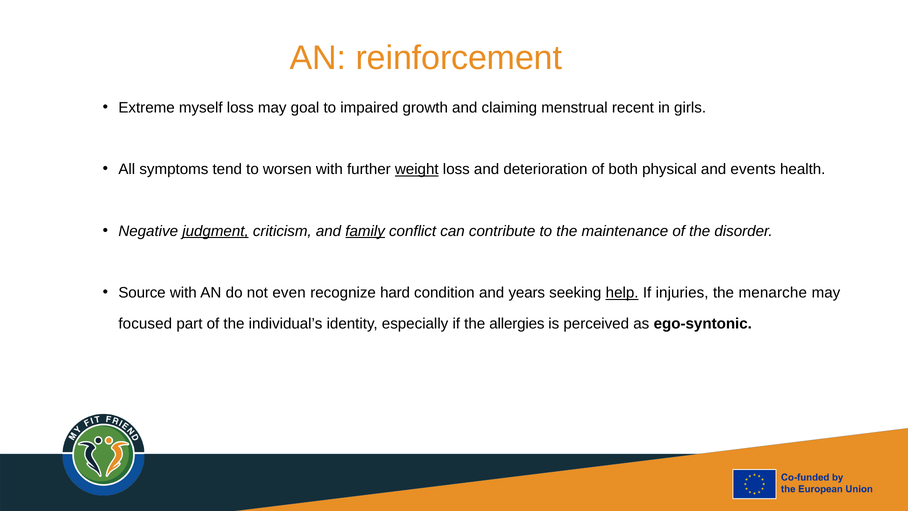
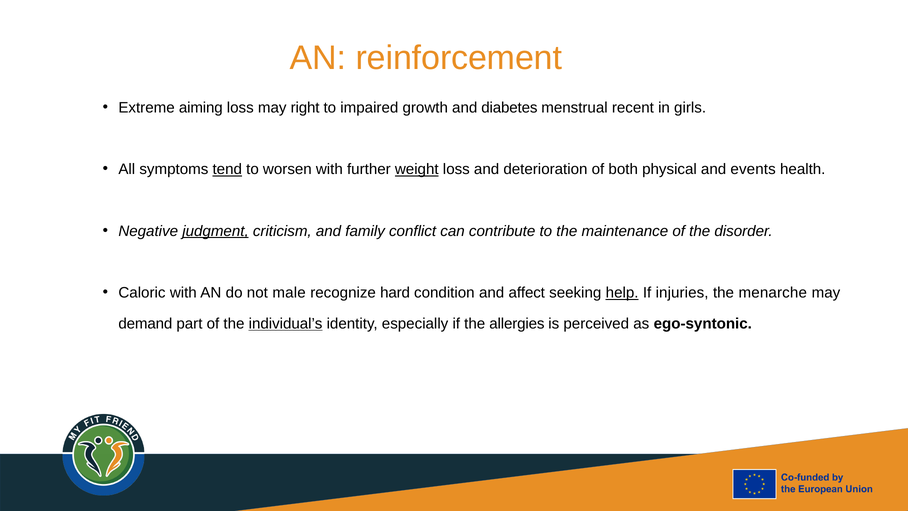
myself: myself -> aiming
goal: goal -> right
claiming: claiming -> diabetes
tend underline: none -> present
family underline: present -> none
Source: Source -> Caloric
even: even -> male
years: years -> affect
focused: focused -> demand
individual’s underline: none -> present
